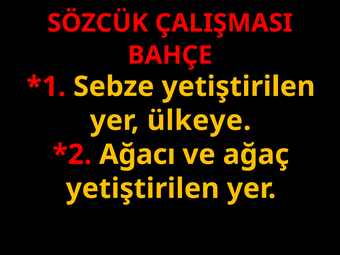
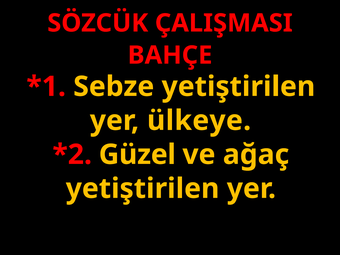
Ağacı: Ağacı -> Güzel
